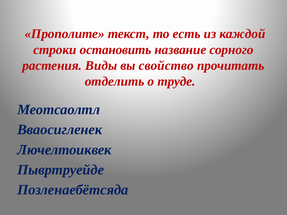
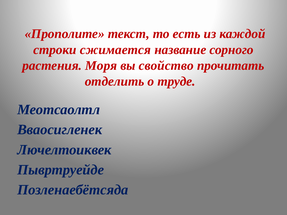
остановить: остановить -> сжимается
Виды: Виды -> Моря
